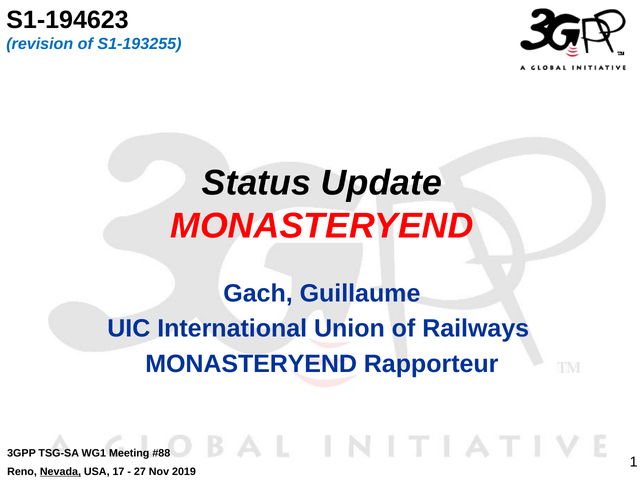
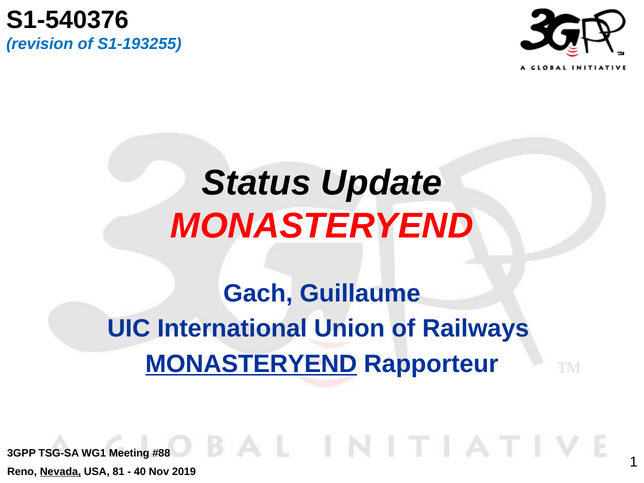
S1-194623: S1-194623 -> S1-540376
MONASTERYEND at (251, 364) underline: none -> present
17: 17 -> 81
27: 27 -> 40
